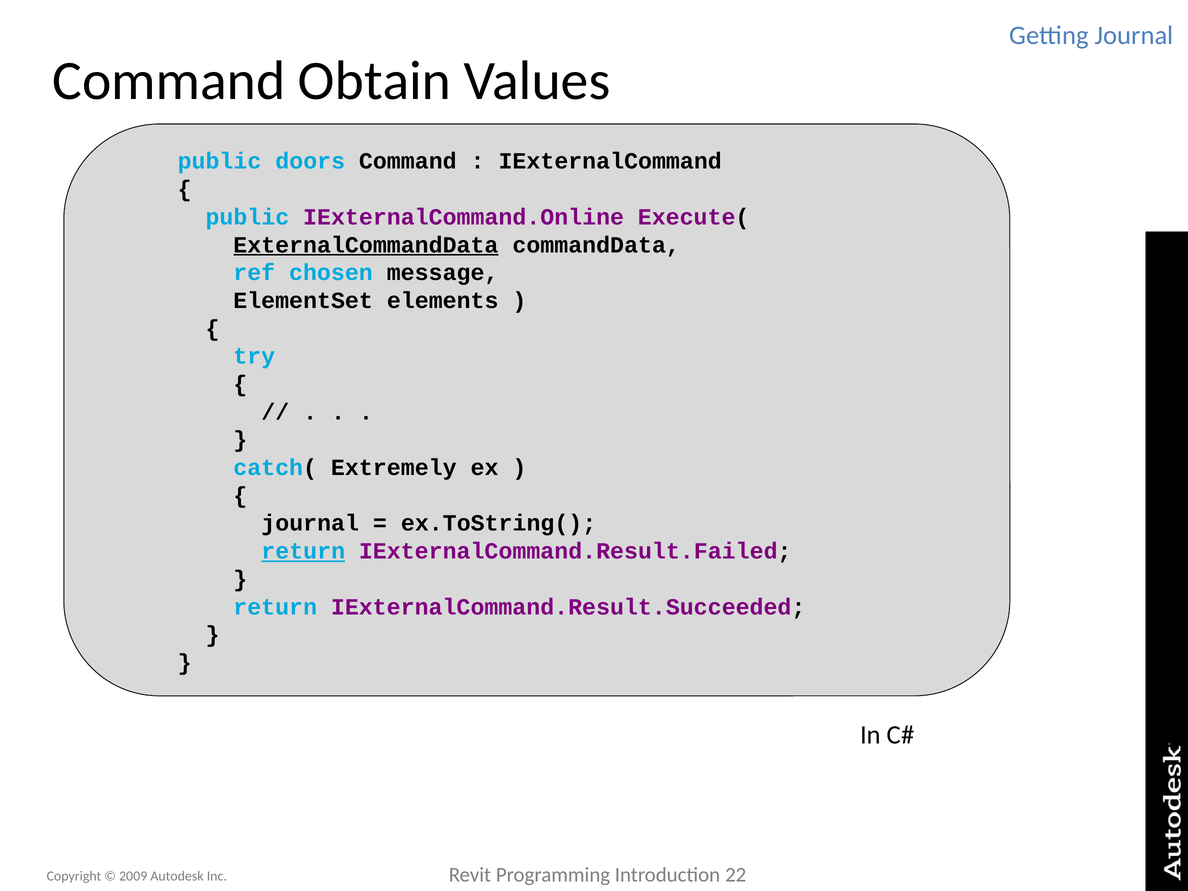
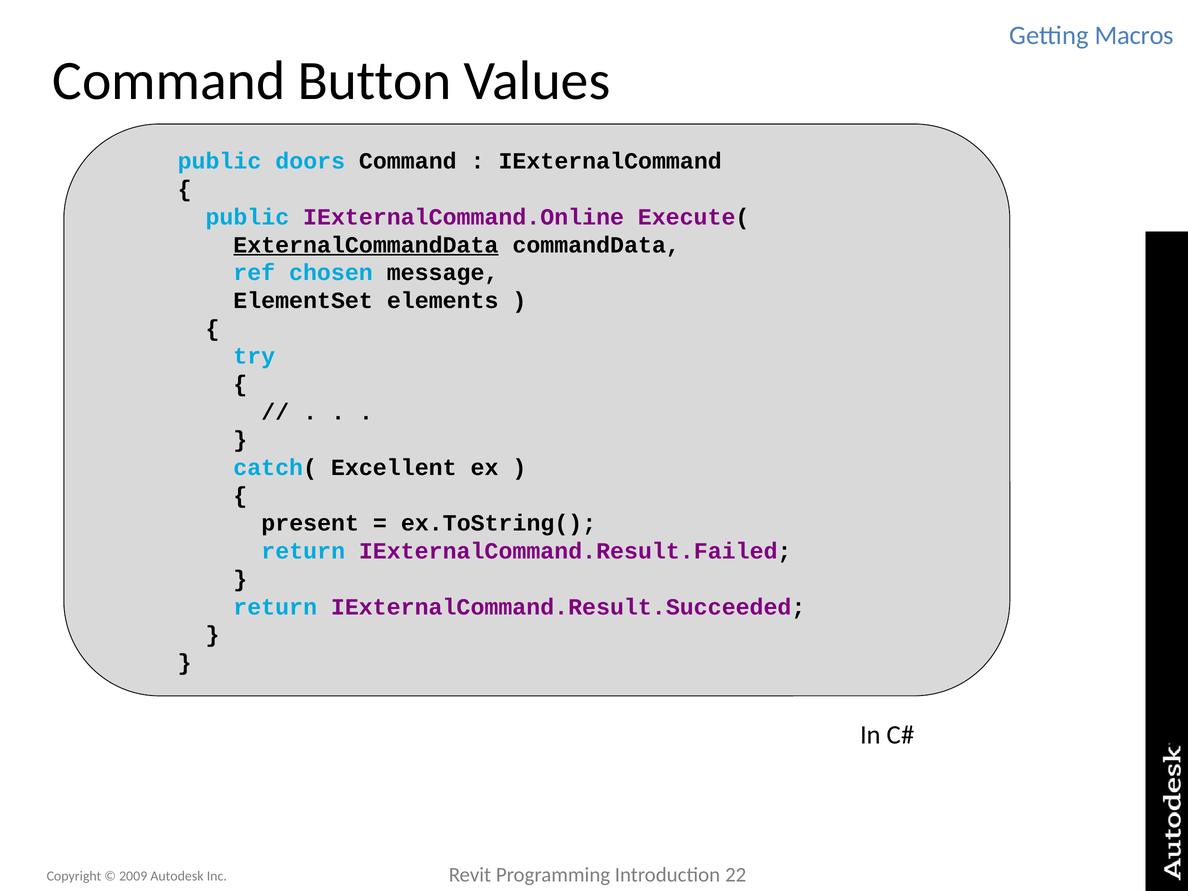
Getting Journal: Journal -> Macros
Obtain: Obtain -> Button
Extremely: Extremely -> Excellent
journal at (310, 524): journal -> present
return at (303, 551) underline: present -> none
